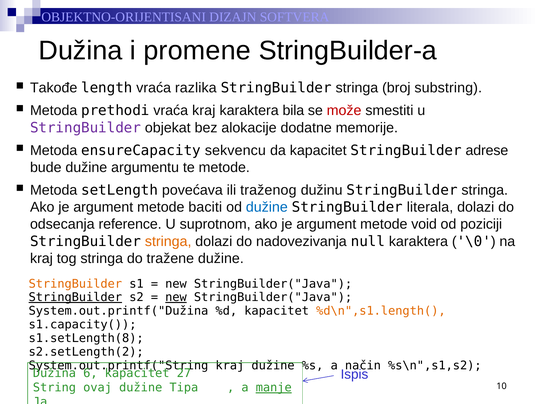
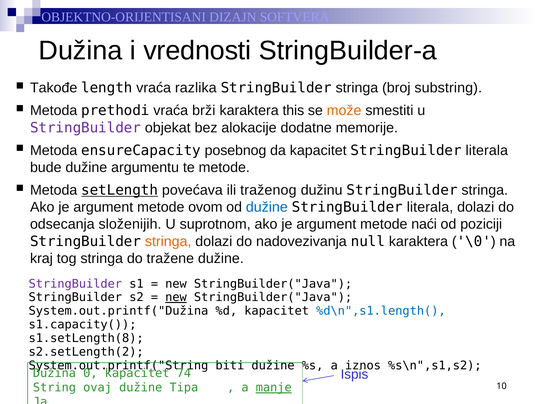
promene: promene -> vrednosti
vraća kraj: kraj -> brži
bila: bila -> this
može colour: red -> orange
sekvencu: sekvencu -> posebnog
kapacitet StringBuilder adrese: adrese -> literala
setLength underline: none -> present
baciti: baciti -> ovom
reference: reference -> složenijih
void: void -> naći
StringBuilder at (75, 284) colour: orange -> purple
StringBuilder at (75, 298) underline: present -> none
%d\n",s1.length( colour: orange -> blue
System.out.printf("String kraj: kraj -> biti
način: način -> iznos
6: 6 -> 0
27: 27 -> 74
